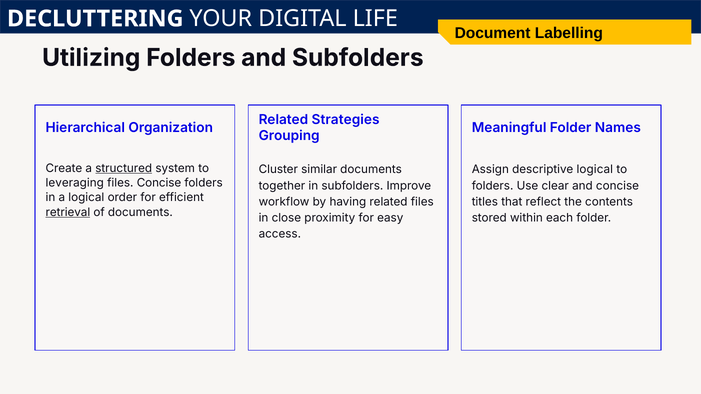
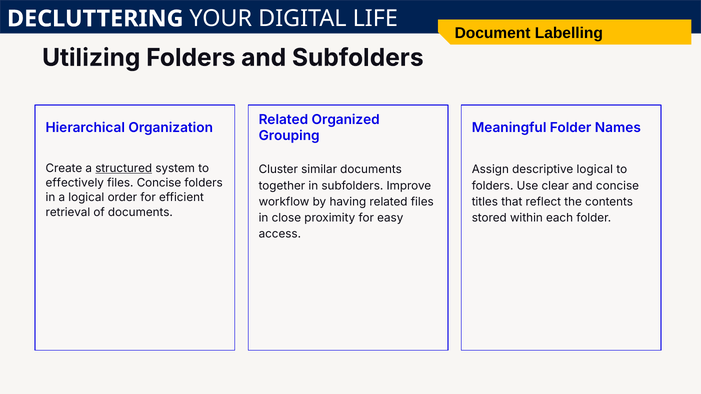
Strategies: Strategies -> Organized
leveraging: leveraging -> effectively
retrieval underline: present -> none
